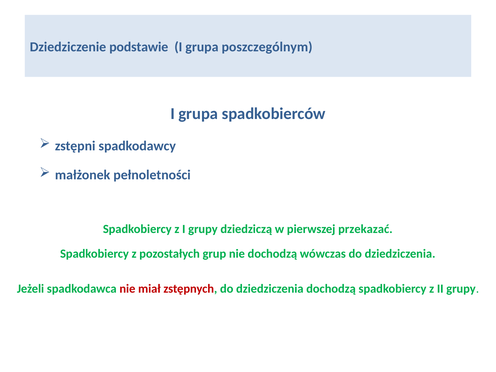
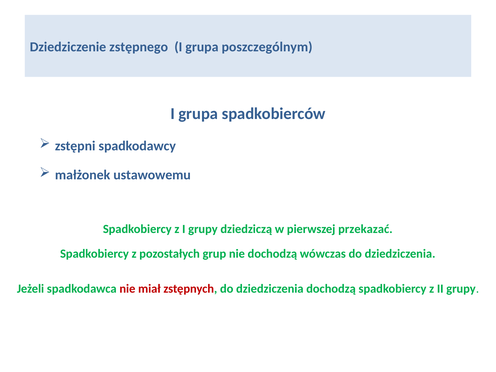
podstawie: podstawie -> zstępnego
pełnoletności: pełnoletności -> ustawowemu
